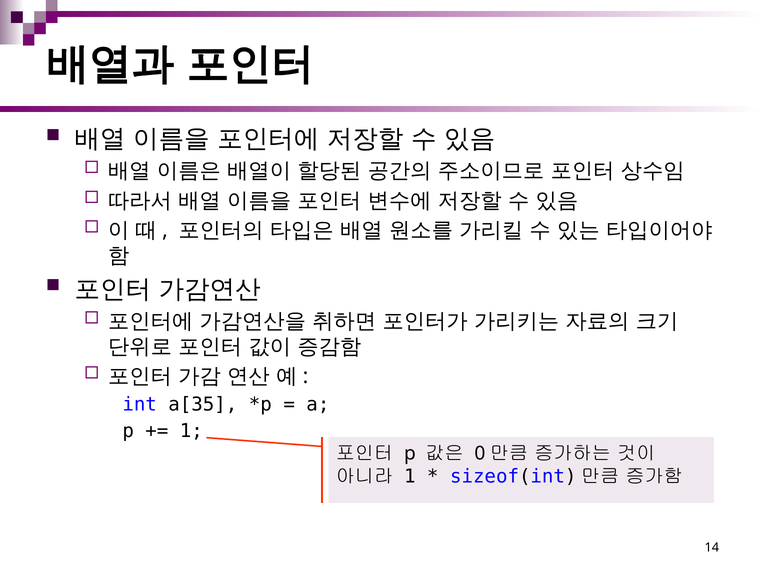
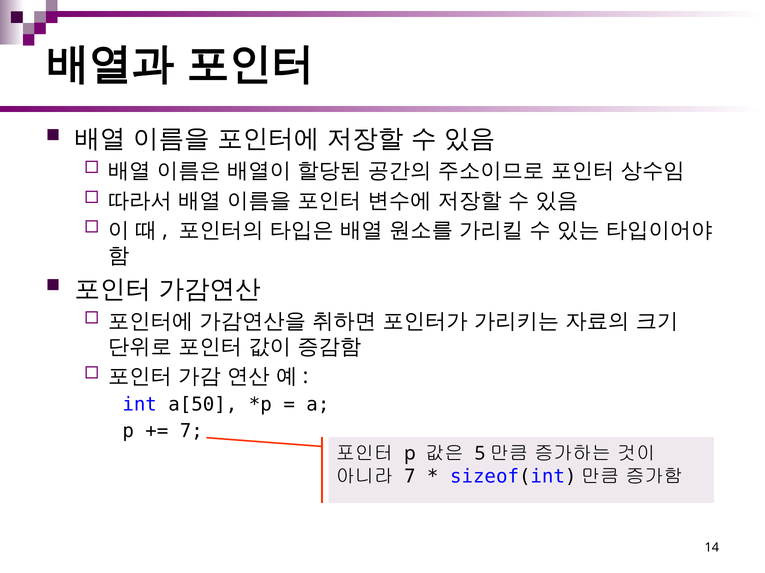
a[35: a[35 -> a[50
1 at (191, 432): 1 -> 7
0: 0 -> 5
1 at (410, 477): 1 -> 7
